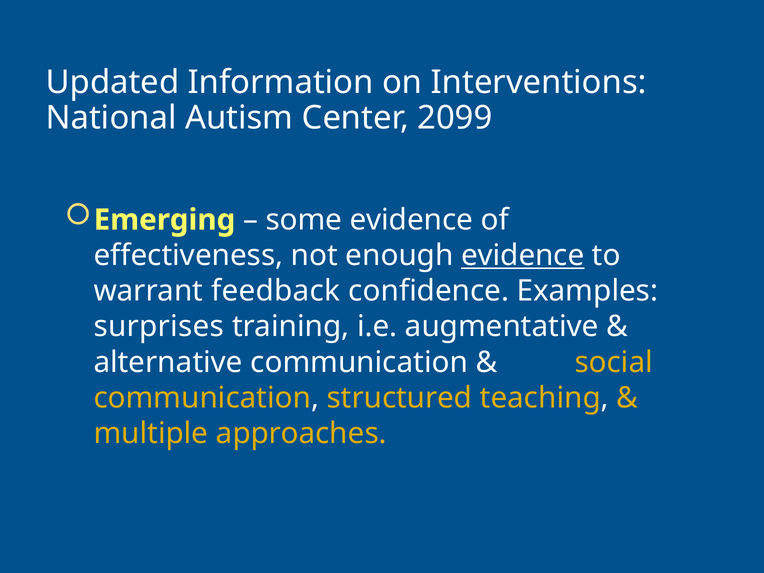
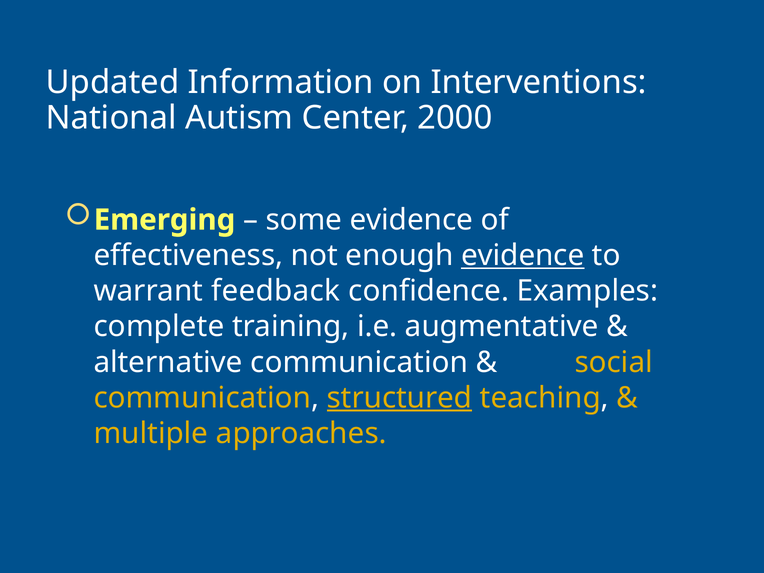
2099: 2099 -> 2000
surprises: surprises -> complete
structured underline: none -> present
